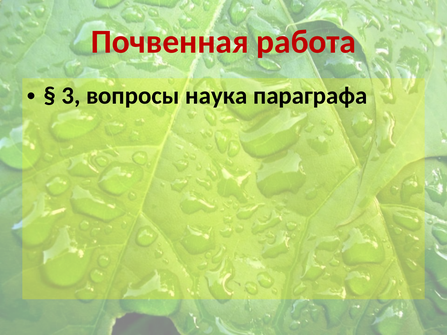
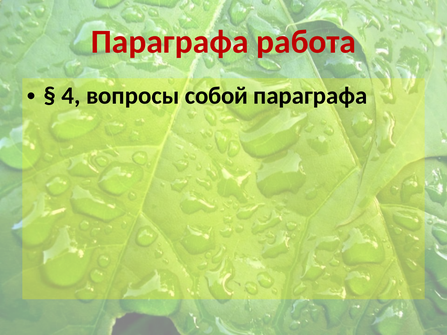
Почвенная at (170, 42): Почвенная -> Параграфа
3: 3 -> 4
наука: наука -> собой
